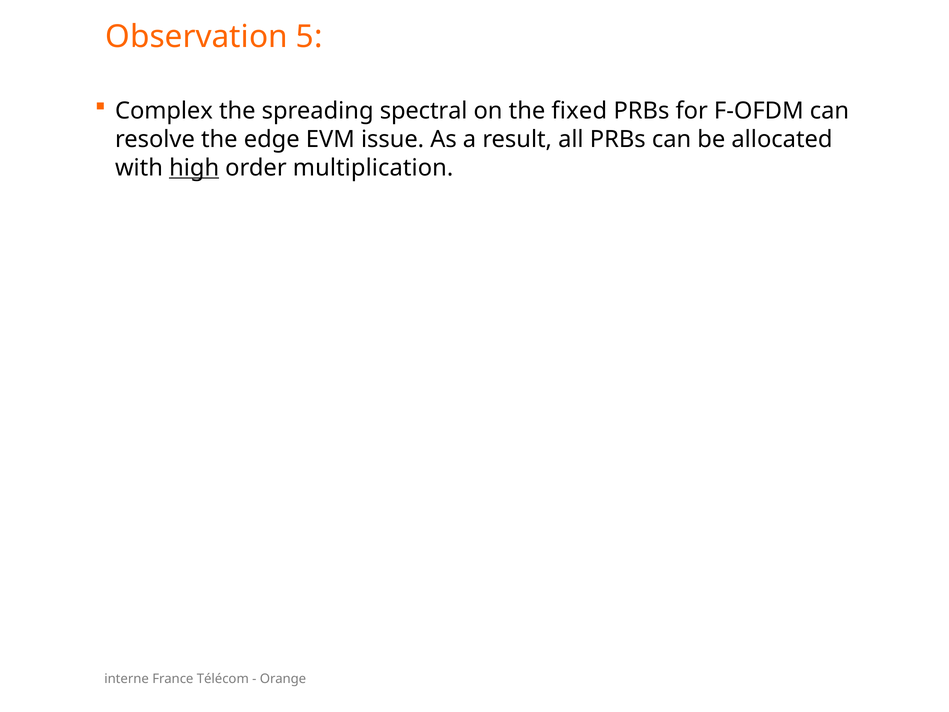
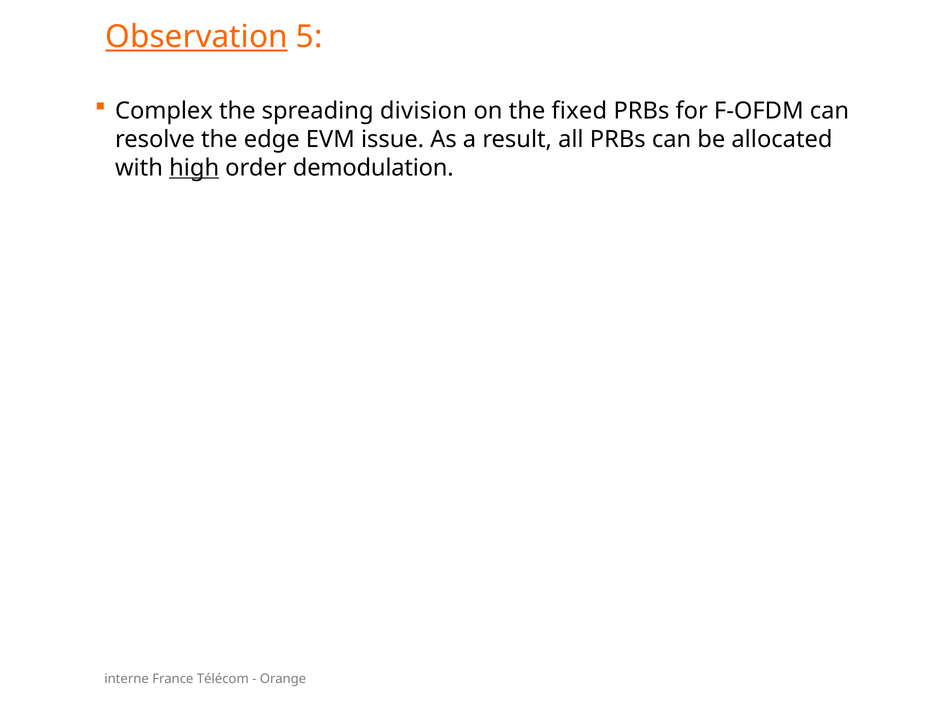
Observation underline: none -> present
spectral: spectral -> division
multiplication: multiplication -> demodulation
